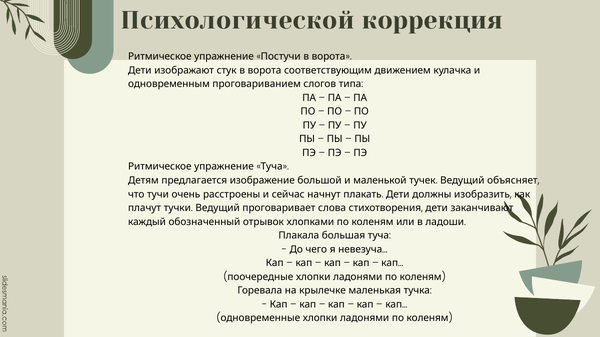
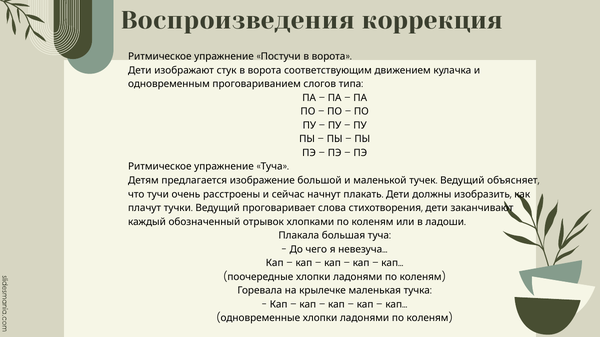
Психологической: Психологической -> Воспроизведения
